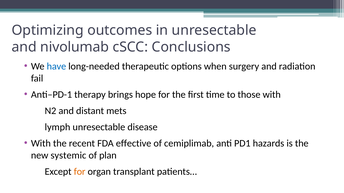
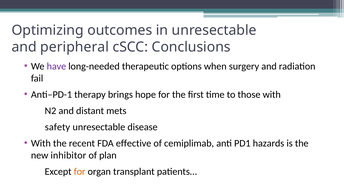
nivolumab: nivolumab -> peripheral
have colour: blue -> purple
lymph: lymph -> safety
systemic: systemic -> inhibitor
